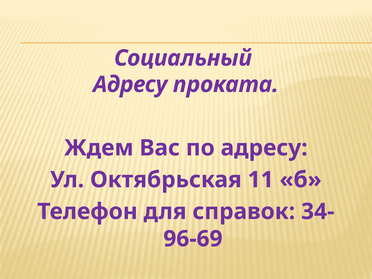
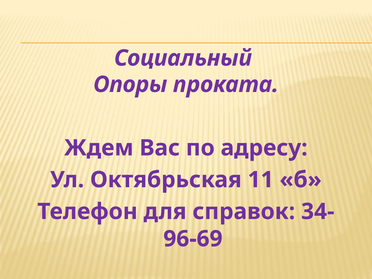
Адресу at (130, 84): Адресу -> Опоры
